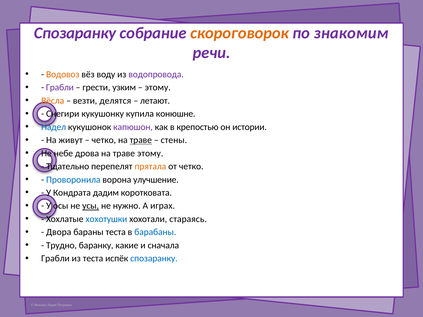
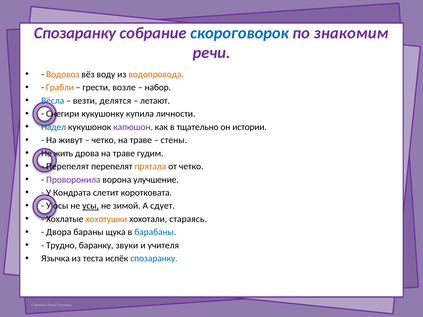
скороговорок colour: orange -> blue
водопровода colour: purple -> orange
Грабли at (60, 88) colour: purple -> orange
узким: узким -> возле
этому at (158, 88): этому -> набор
Вёсла colour: orange -> blue
конюшне: конюшне -> личности
крепостью: крепостью -> тщательно
траве at (141, 140) underline: present -> none
небе: небе -> жить
траве этому: этому -> гудим
Тщательно at (68, 167): Тщательно -> Перепелят
Проворонила colour: blue -> purple
дадим: дадим -> слетит
нужно: нужно -> зимой
играх: играх -> сдует
хохотушки colour: blue -> orange
бараны теста: теста -> щука
какие: какие -> звуки
сначала: сначала -> учителя
Грабли at (55, 259): Грабли -> Язычка
